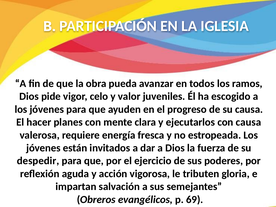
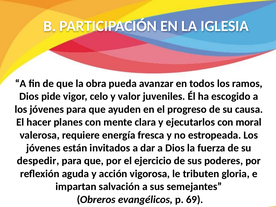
con causa: causa -> moral
